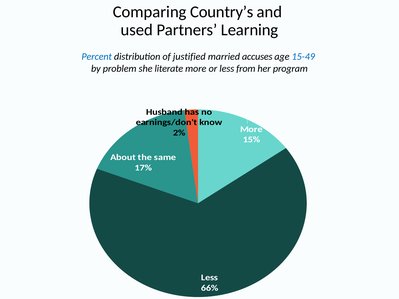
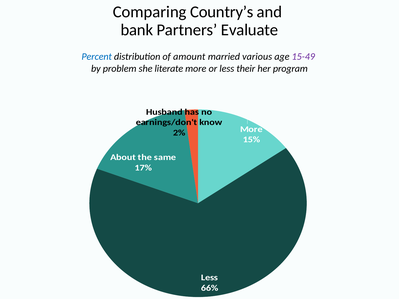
used: used -> bank
Learning: Learning -> Evaluate
justified: justified -> amount
accuses: accuses -> various
15-49 colour: blue -> purple
from: from -> their
